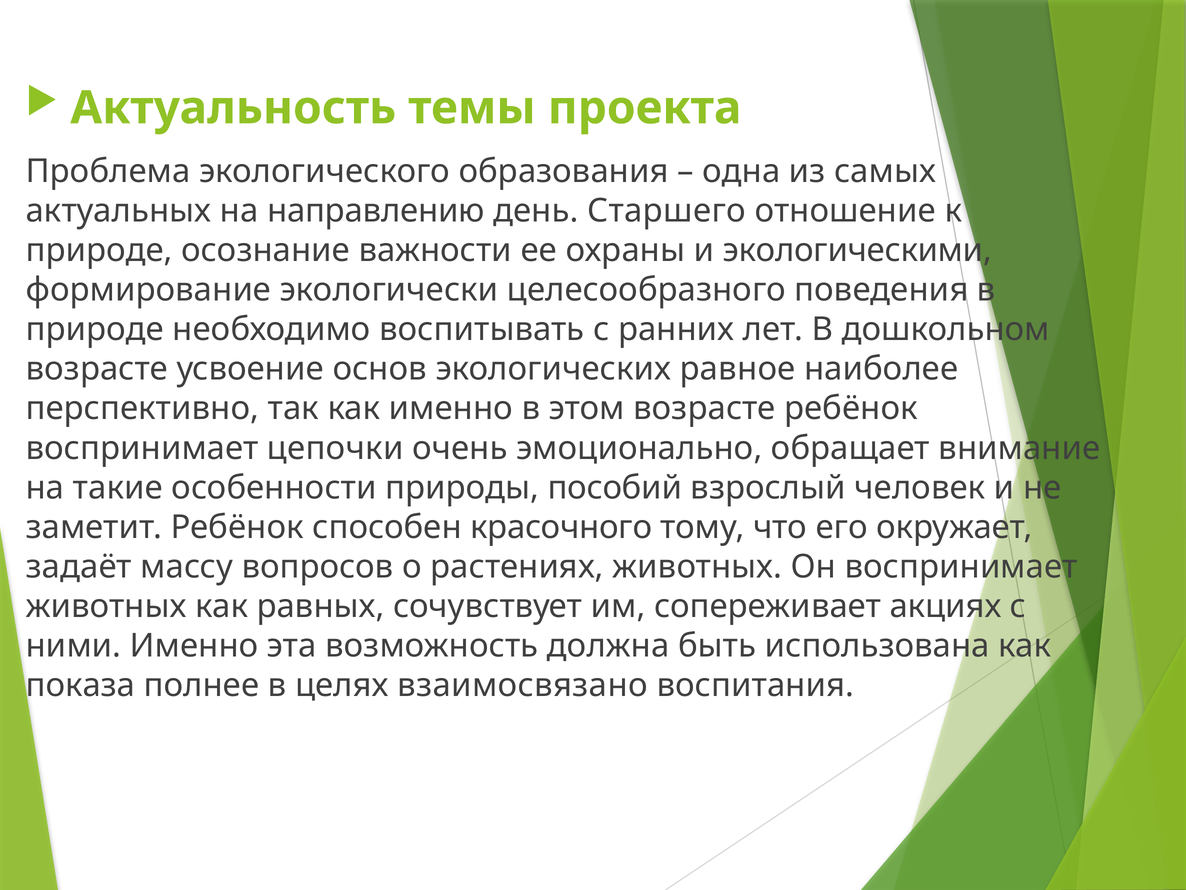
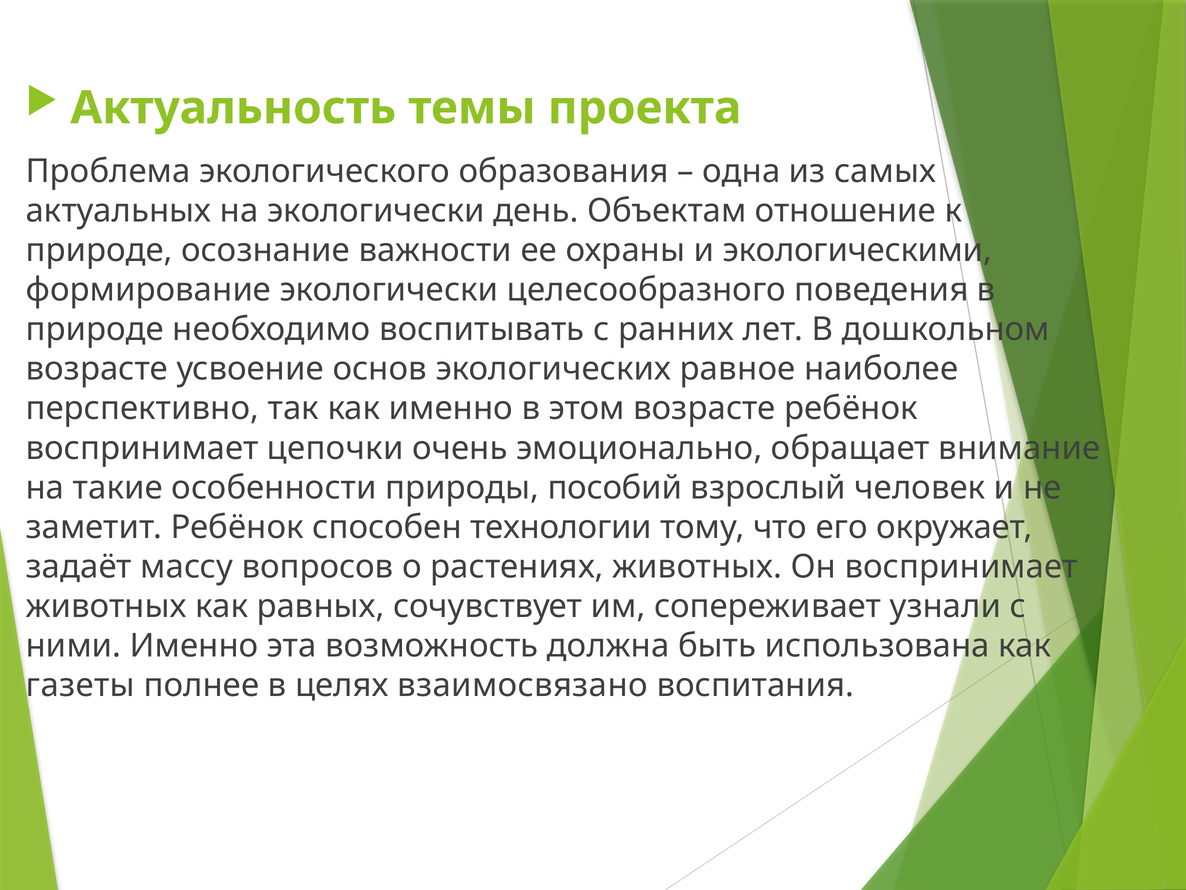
на направлению: направлению -> экологически
Старшего: Старшего -> Объектам
красочного: красочного -> технологии
акциях: акциях -> узнали
показа: показа -> газеты
